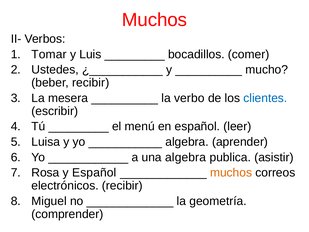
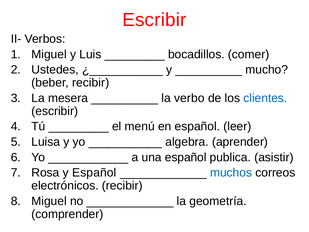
Muchos at (155, 20): Muchos -> Escribir
Tomar at (49, 54): Tomar -> Miguel
una algebra: algebra -> español
muchos at (231, 173) colour: orange -> blue
